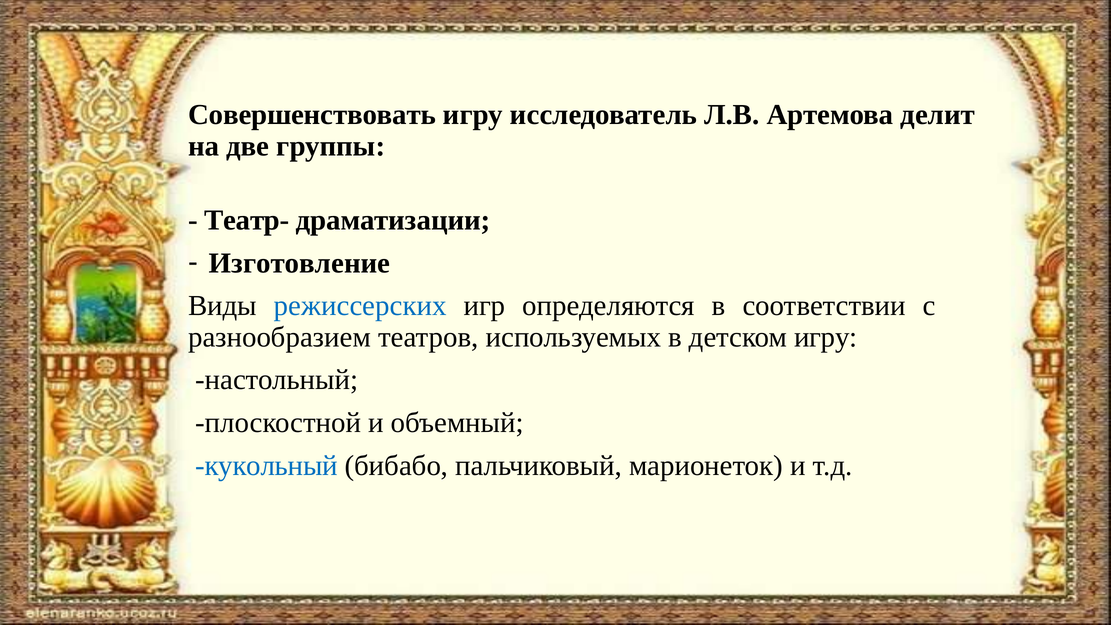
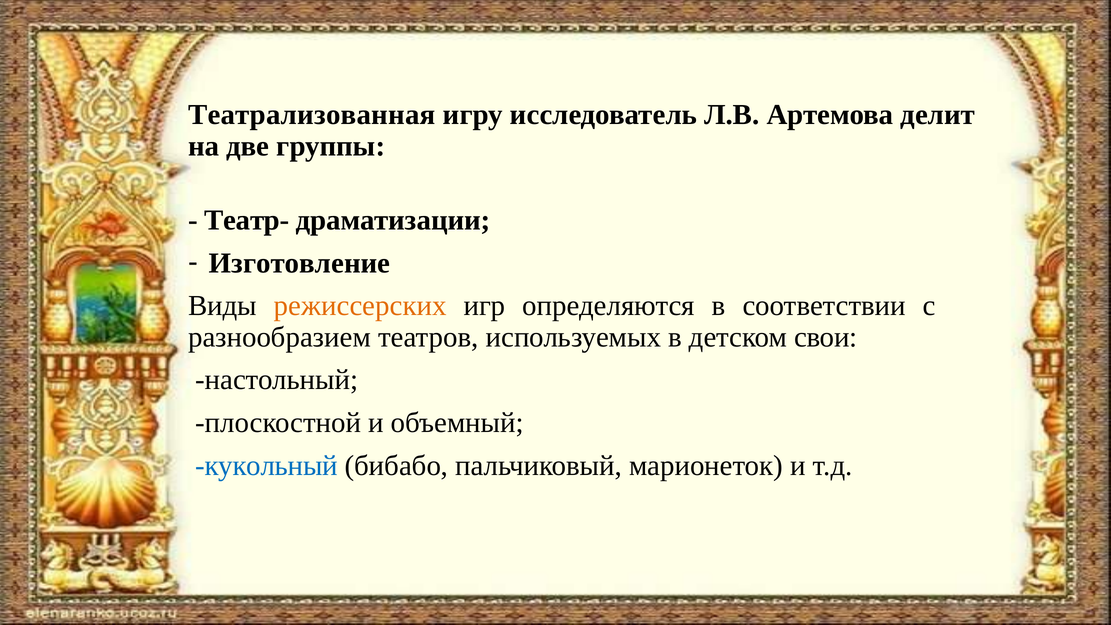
Совершенствовать: Совершенствовать -> Театрализованная
режиссерских colour: blue -> orange
детском игру: игру -> свои
